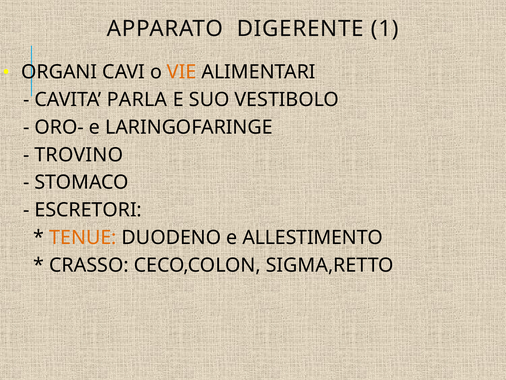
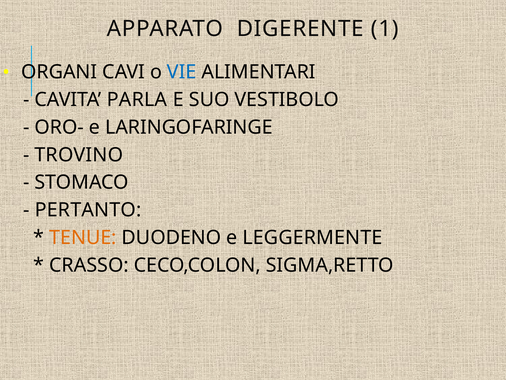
VIE colour: orange -> blue
ESCRETORI: ESCRETORI -> PERTANTO
ALLESTIMENTO: ALLESTIMENTO -> LEGGERMENTE
